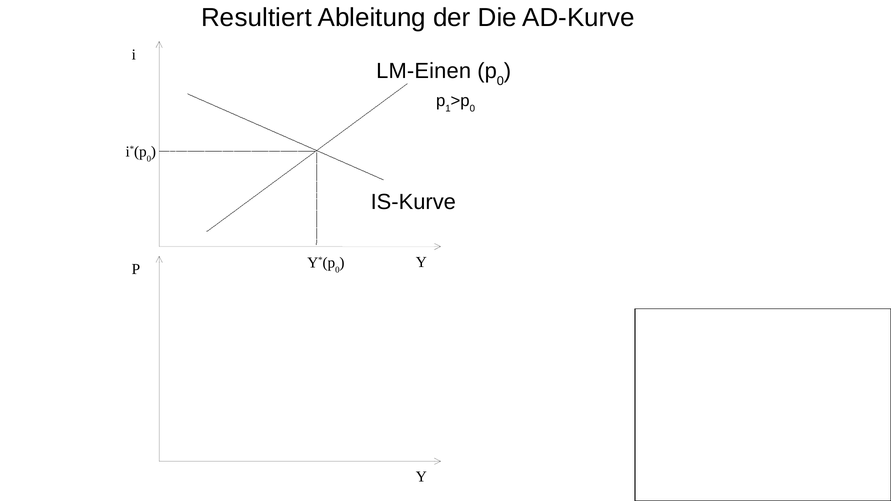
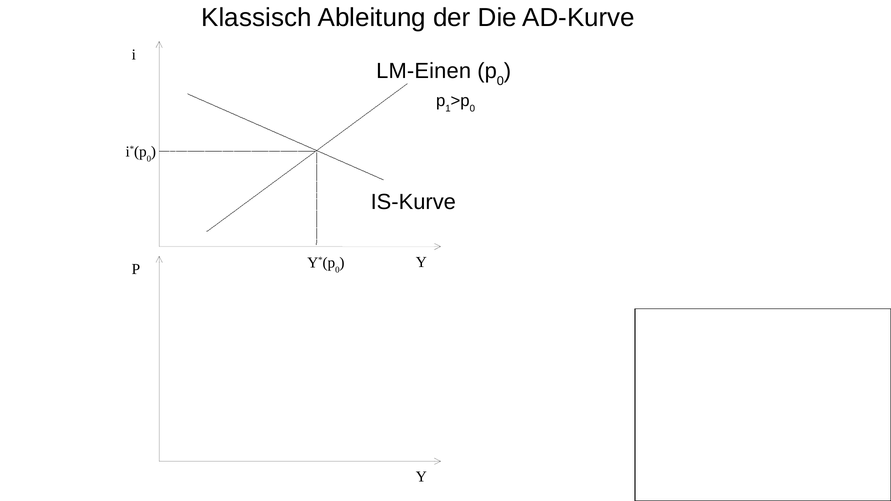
Resultiert: Resultiert -> Klassisch
